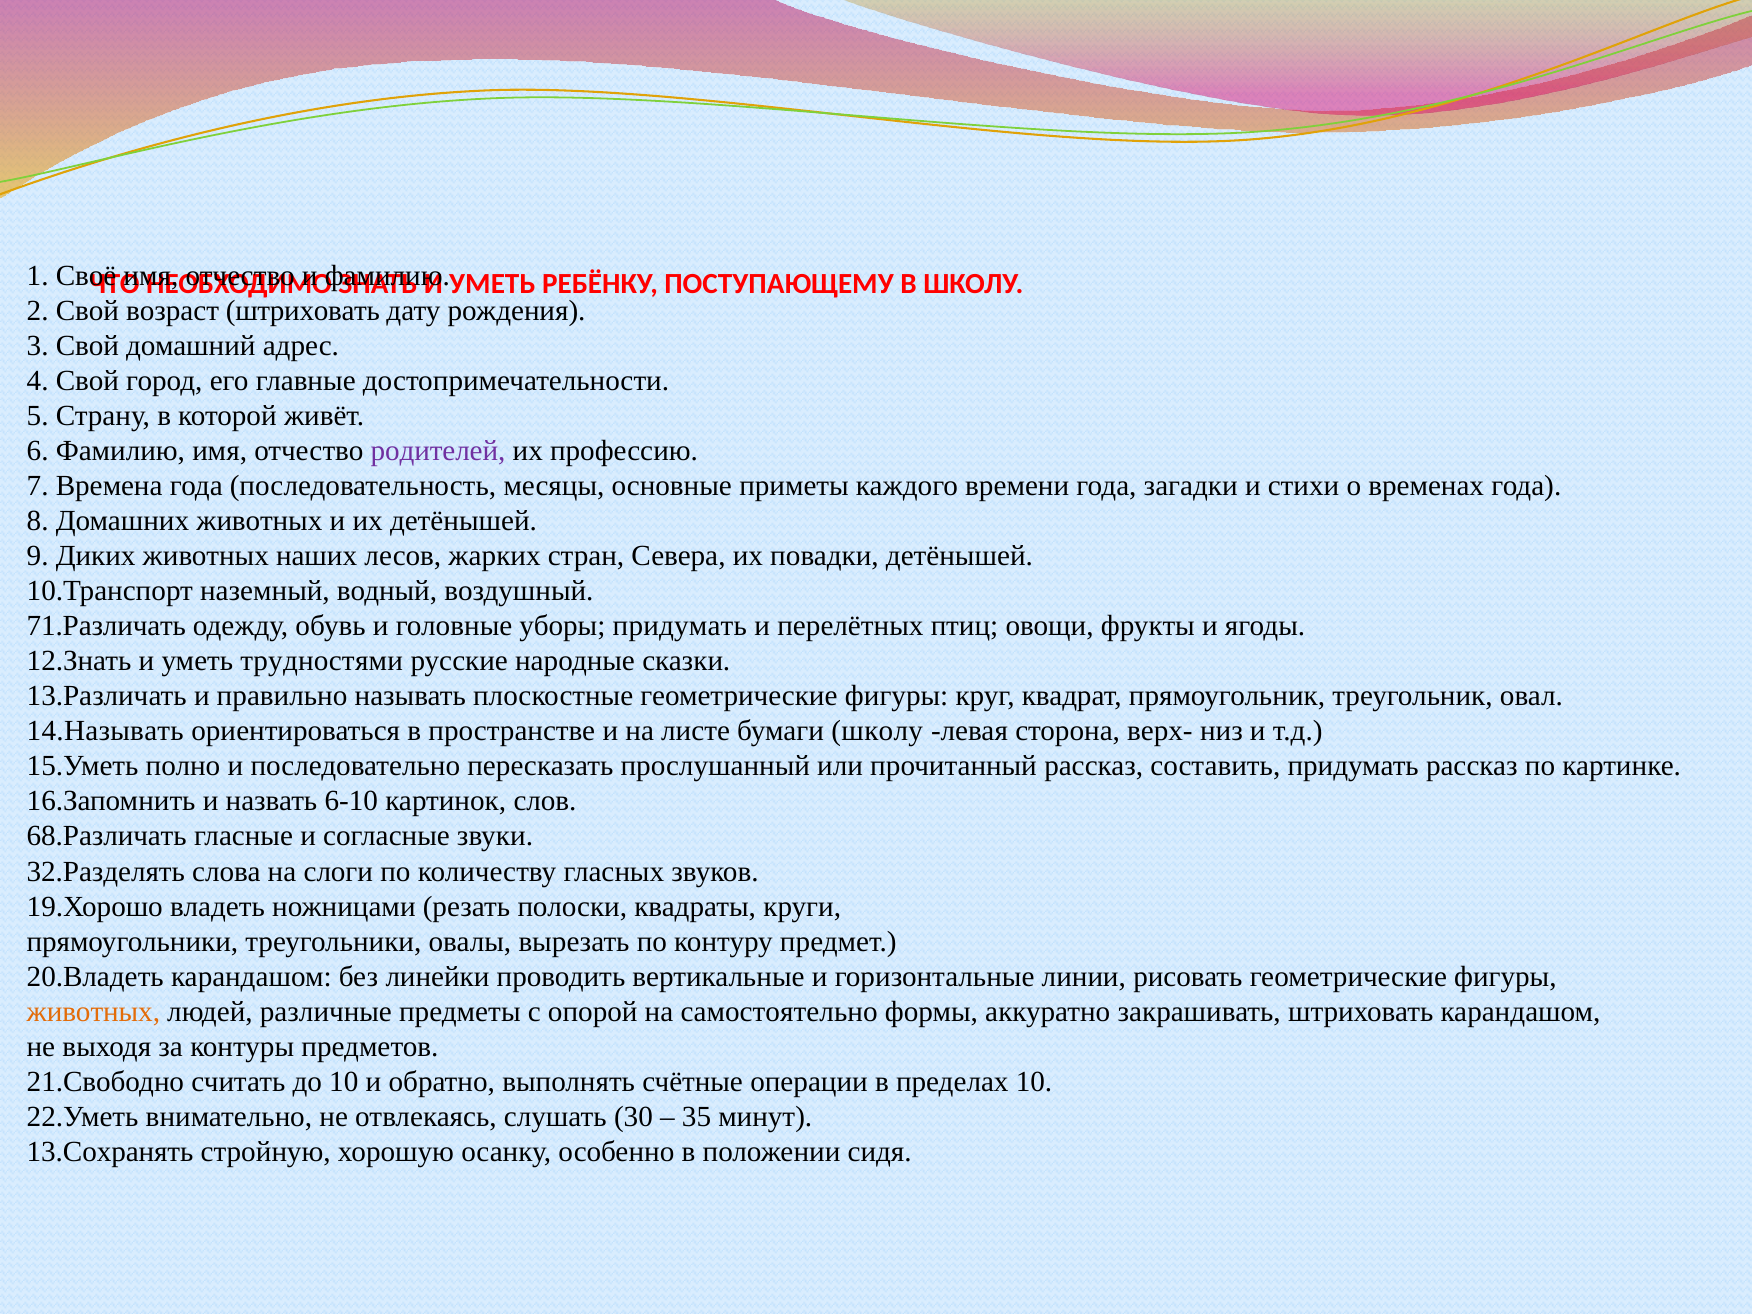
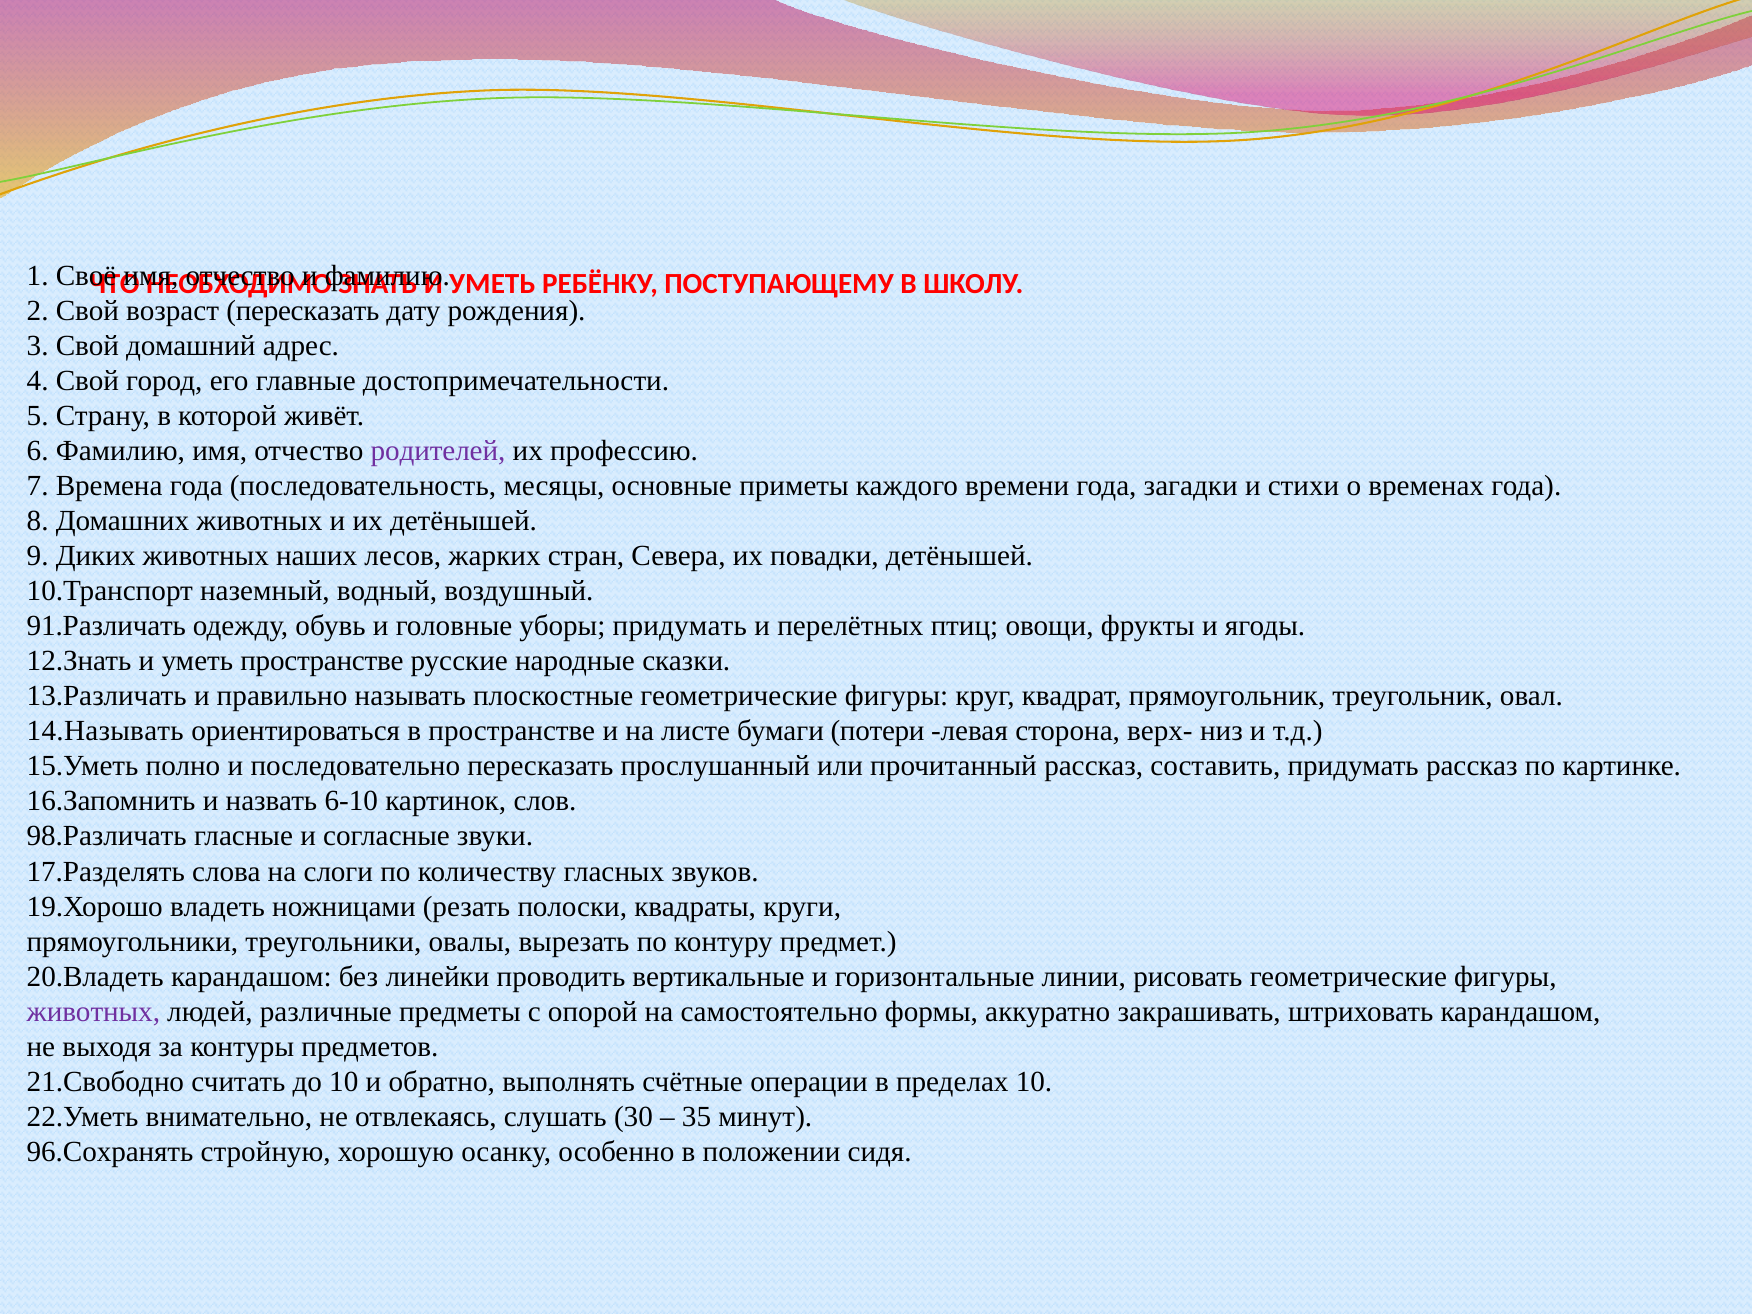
возраст штриховать: штриховать -> пересказать
71.Различать: 71.Различать -> 91.Различать
уметь трудностями: трудностями -> пространстве
бумаги школу: школу -> потери
68.Различать: 68.Различать -> 98.Различать
32.Разделять: 32.Разделять -> 17.Разделять
животных at (93, 1012) colour: orange -> purple
13.Сохранять: 13.Сохранять -> 96.Сохранять
